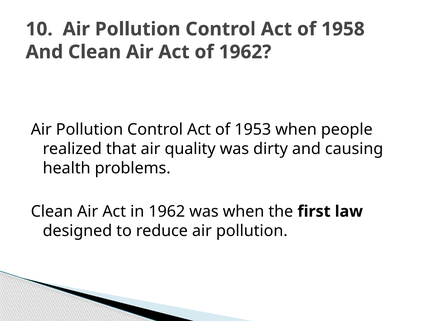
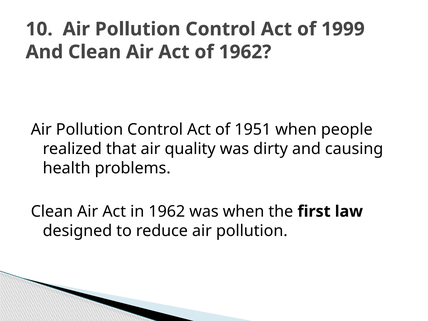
1958: 1958 -> 1999
1953: 1953 -> 1951
